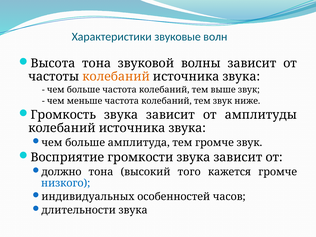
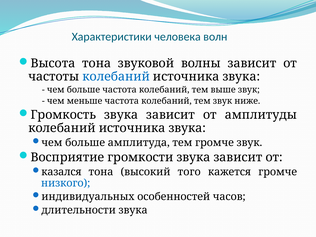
звуковые: звуковые -> человека
колебаний at (116, 77) colour: orange -> blue
должно: должно -> казался
